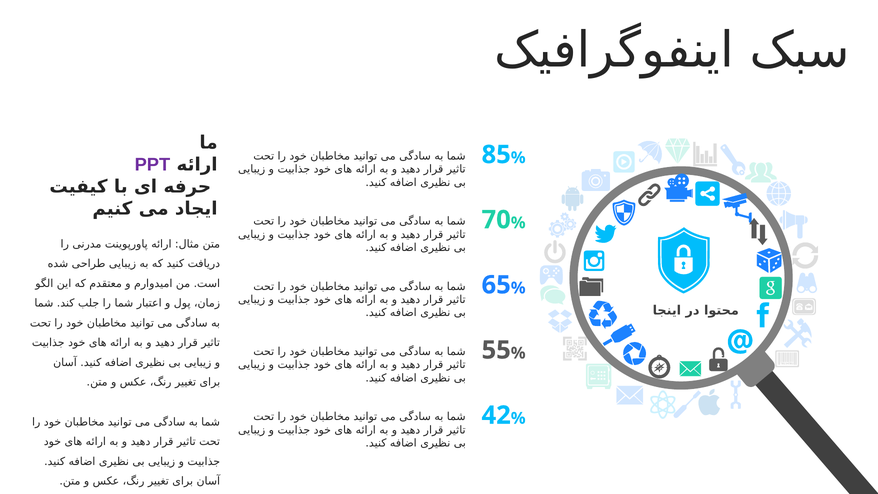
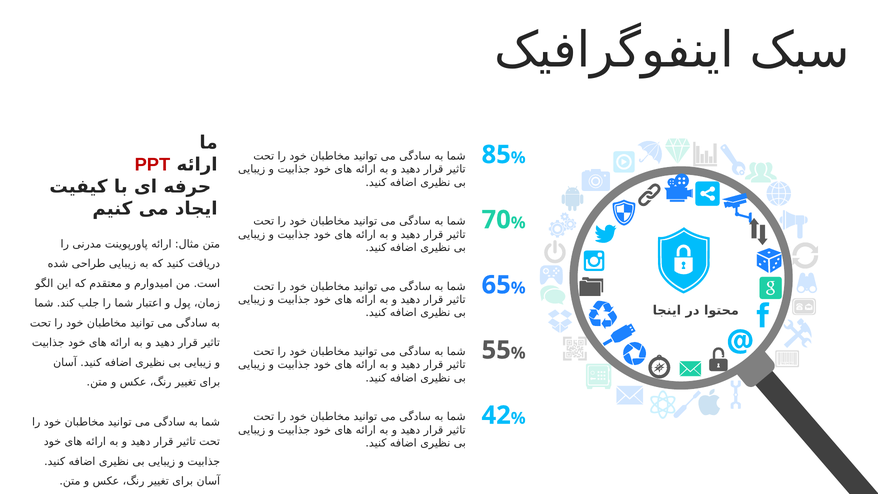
PPT colour: purple -> red
